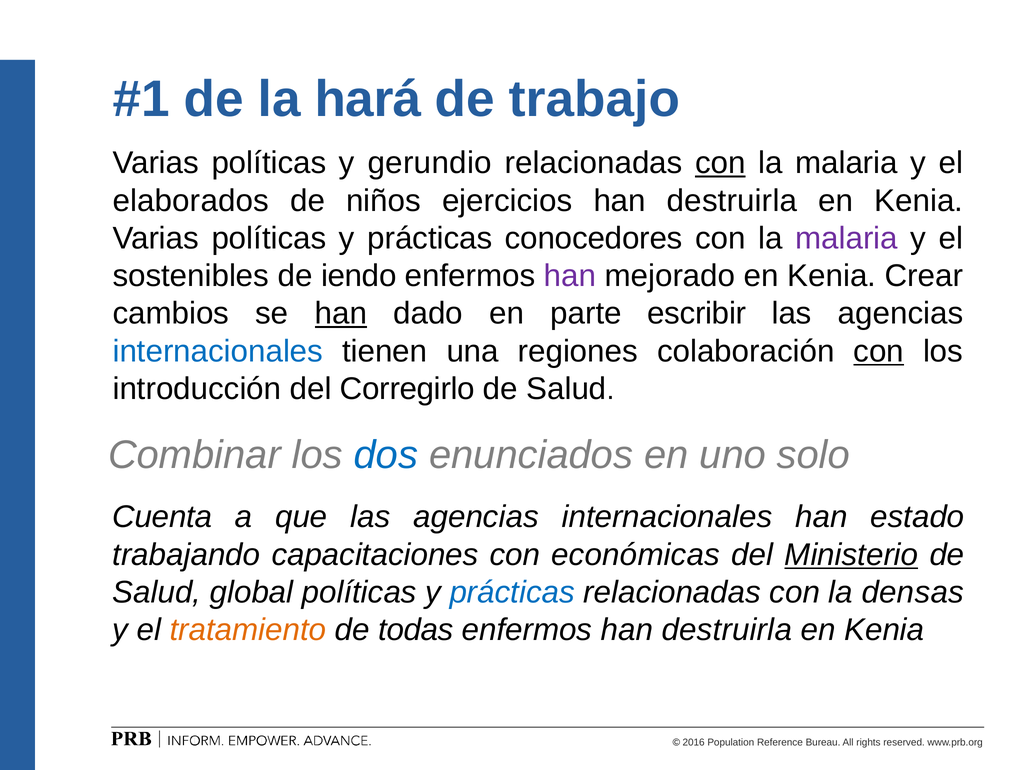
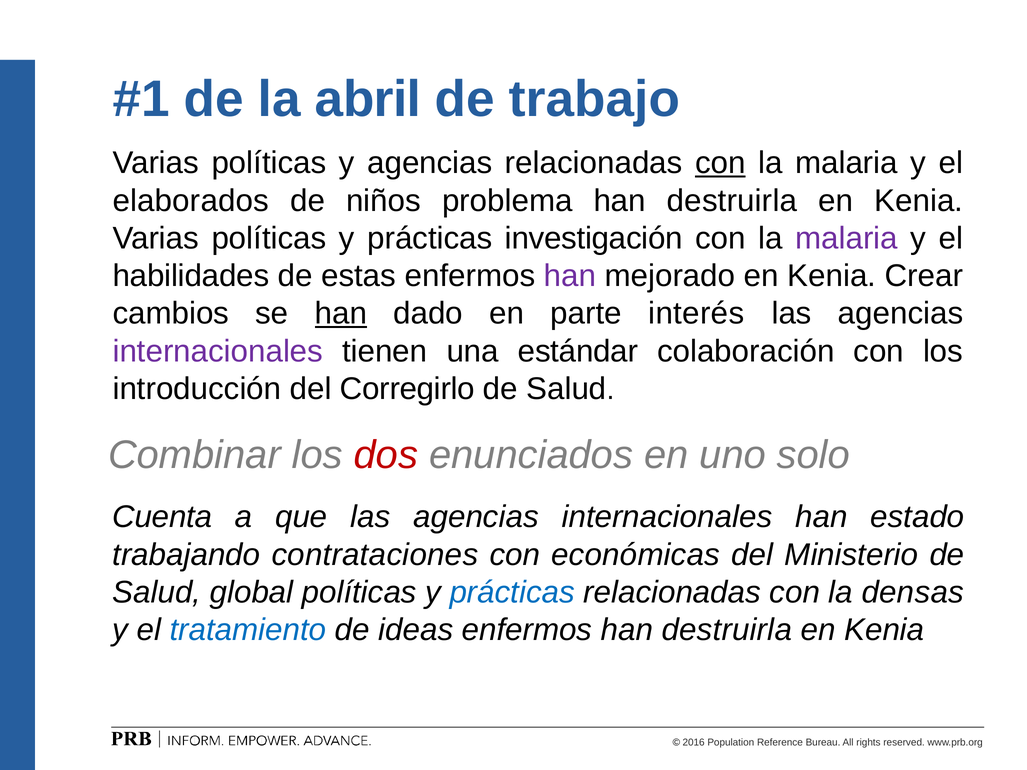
hará: hará -> abril
y gerundio: gerundio -> agencias
ejercicios: ejercicios -> problema
conocedores: conocedores -> investigación
sostenibles: sostenibles -> habilidades
iendo: iendo -> estas
escribir: escribir -> interés
internacionales at (218, 351) colour: blue -> purple
regiones: regiones -> estándar
con at (879, 351) underline: present -> none
dos colour: blue -> red
capacitaciones: capacitaciones -> contrataciones
Ministerio underline: present -> none
tratamiento colour: orange -> blue
todas: todas -> ideas
